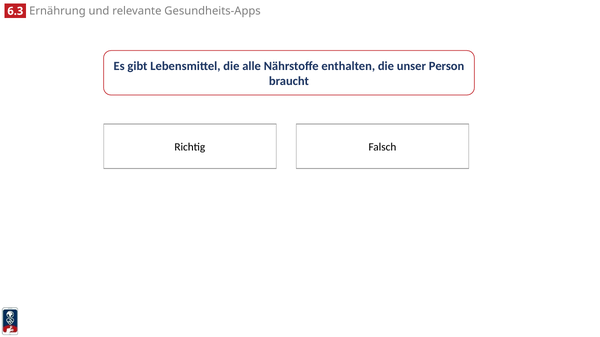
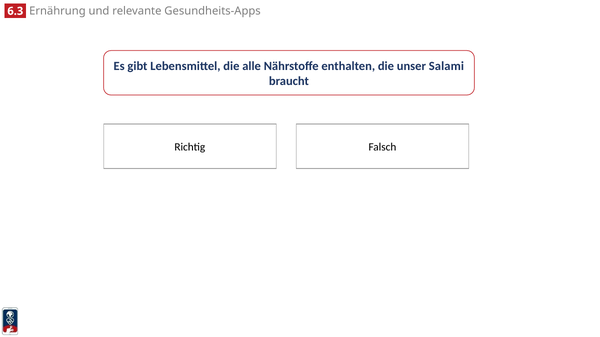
Person: Person -> Salami
